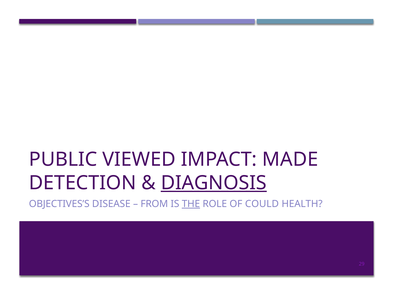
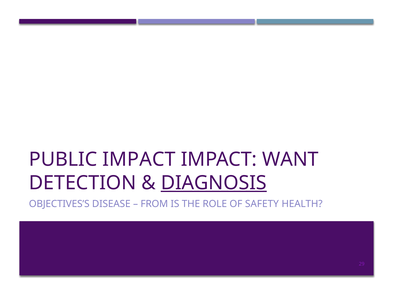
PUBLIC VIEWED: VIEWED -> IMPACT
MADE: MADE -> WANT
THE underline: present -> none
COULD: COULD -> SAFETY
